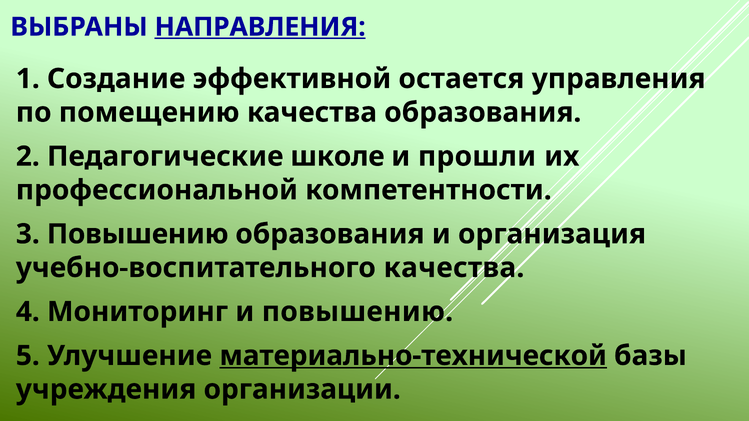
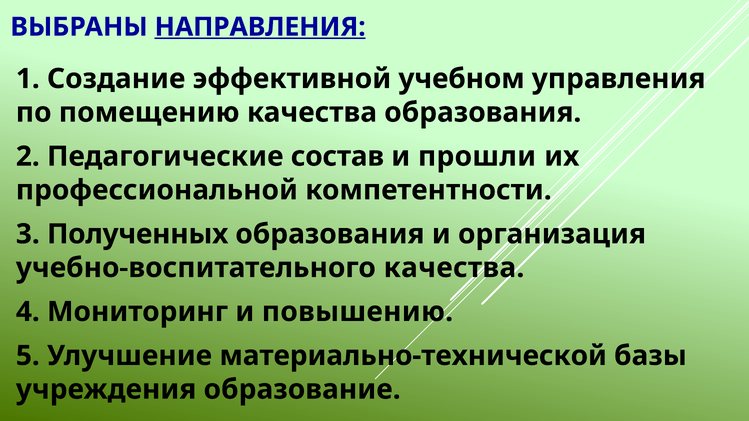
остается: остается -> учебном
школе: школе -> состав
3 Повышению: Повышению -> Полученных
материально-технической underline: present -> none
организации: организации -> образование
